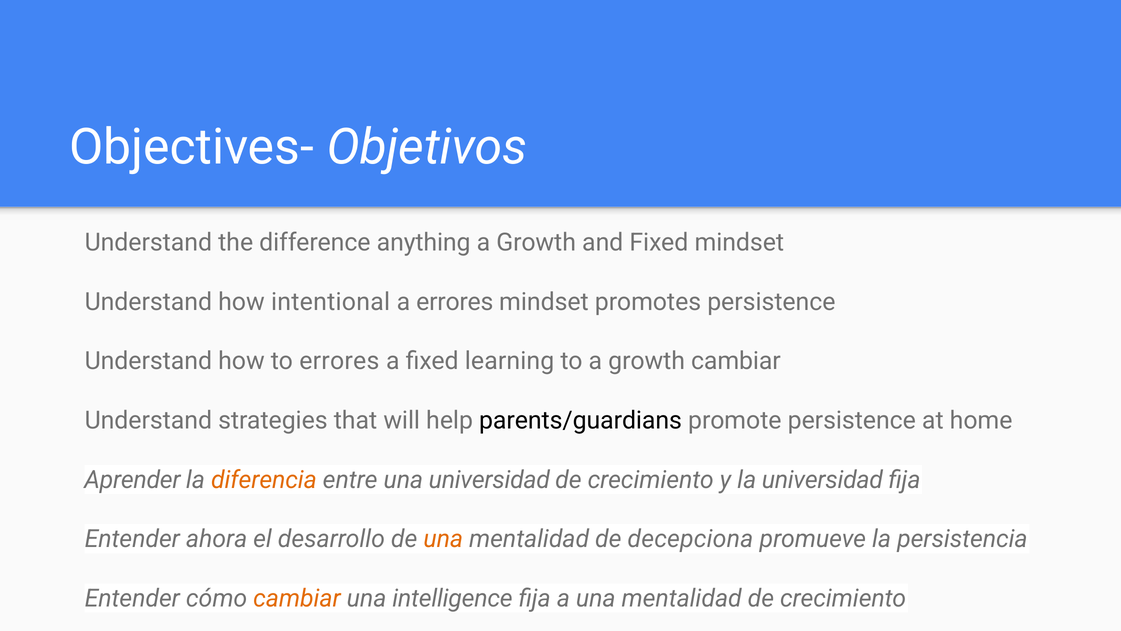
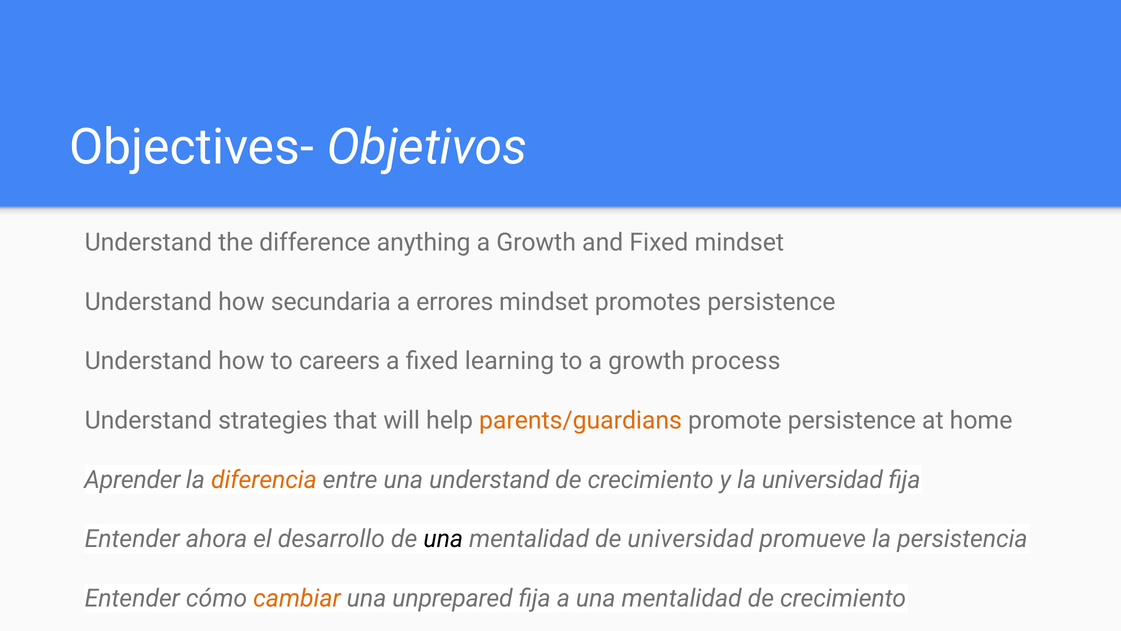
intentional: intentional -> secundaria
to errores: errores -> careers
growth cambiar: cambiar -> process
parents/guardians colour: black -> orange
una universidad: universidad -> understand
una at (443, 539) colour: orange -> black
de decepciona: decepciona -> universidad
intelligence: intelligence -> unprepared
